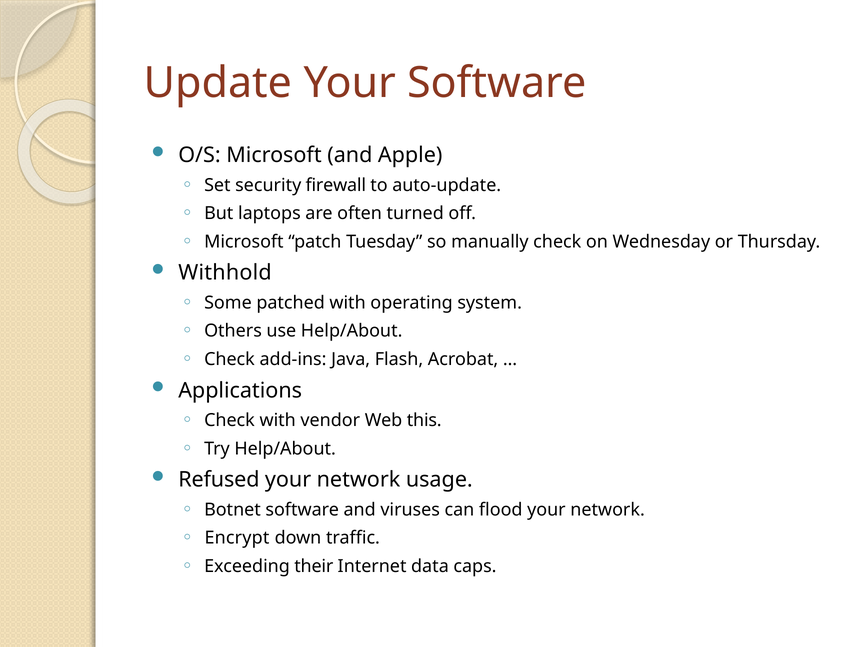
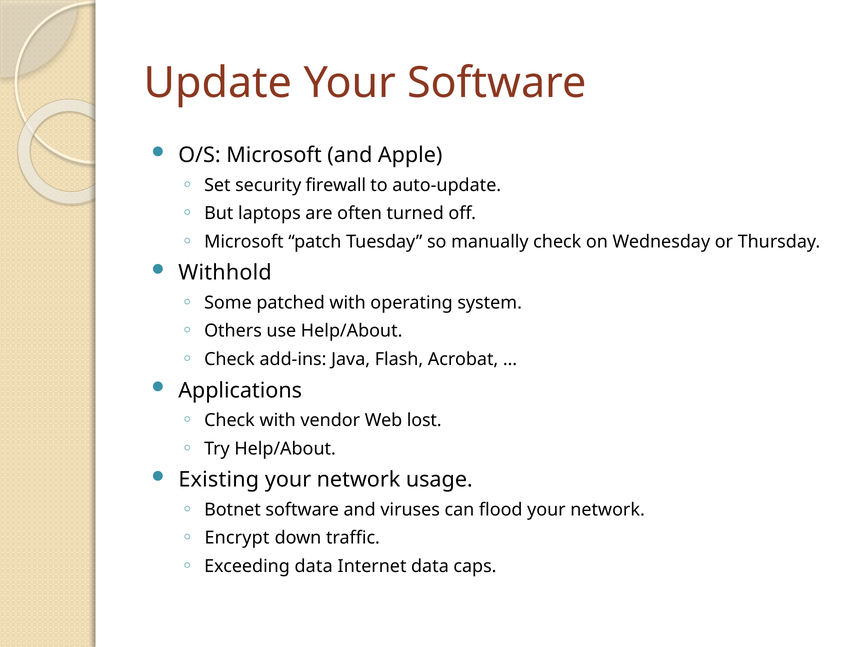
this: this -> lost
Refused: Refused -> Existing
Exceeding their: their -> data
